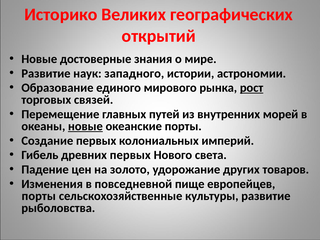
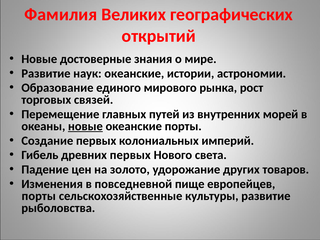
Историко: Историко -> Фамилия
наук западного: западного -> океанские
рост underline: present -> none
